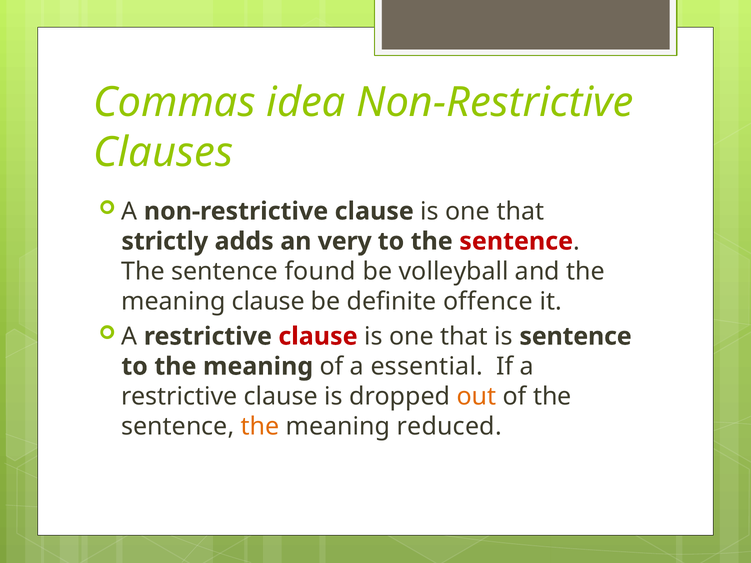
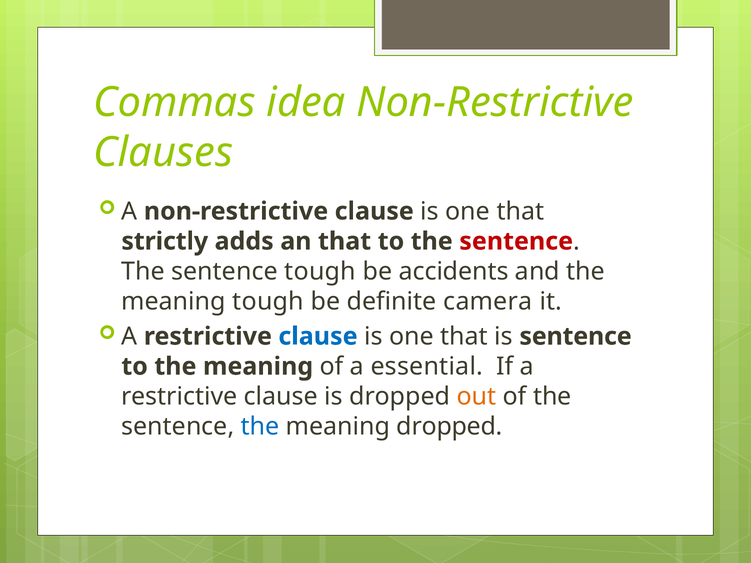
an very: very -> that
sentence found: found -> tough
volleyball: volleyball -> accidents
meaning clause: clause -> tough
offence: offence -> camera
clause at (318, 337) colour: red -> blue
the at (260, 427) colour: orange -> blue
meaning reduced: reduced -> dropped
